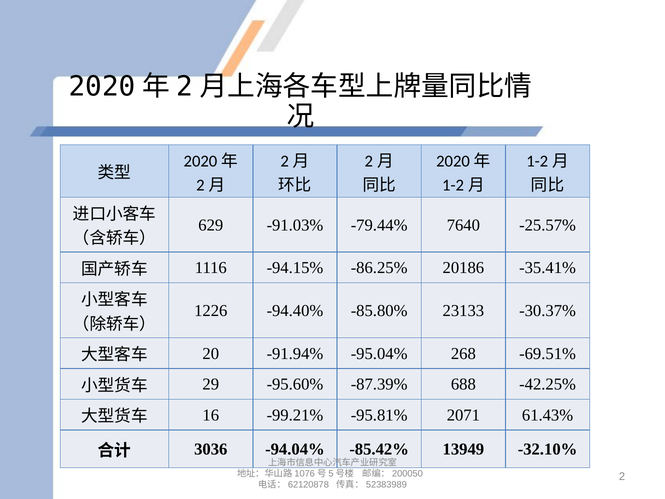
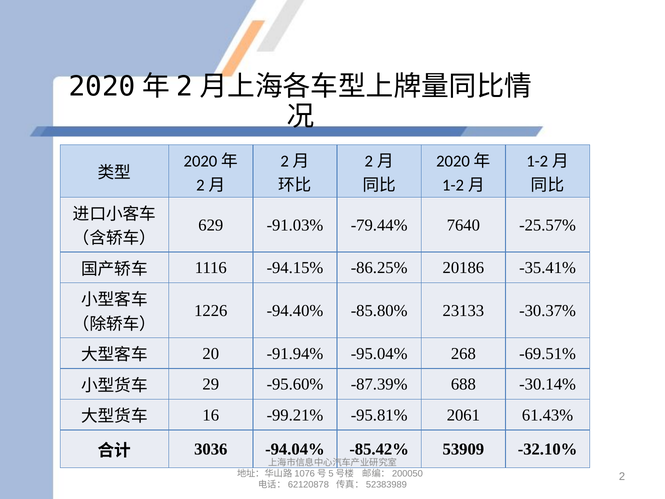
-42.25%: -42.25% -> -30.14%
2071: 2071 -> 2061
13949: 13949 -> 53909
